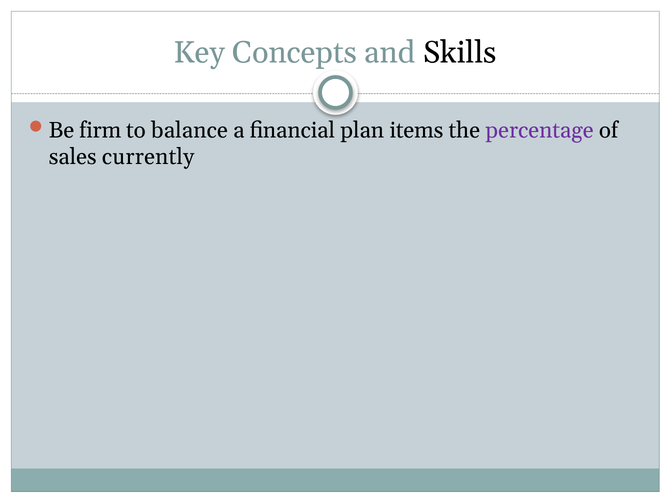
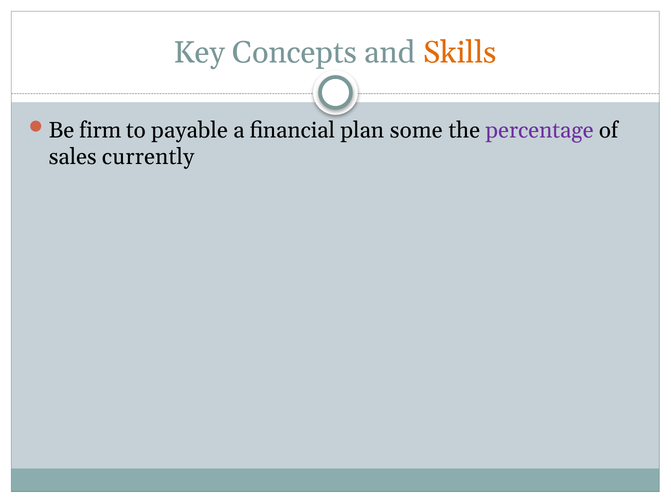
Skills colour: black -> orange
balance: balance -> payable
items: items -> some
